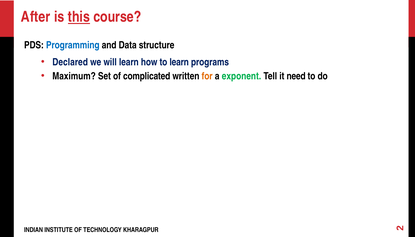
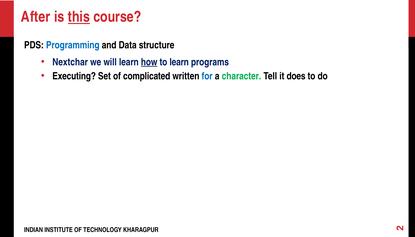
Declared: Declared -> Nextchar
how underline: none -> present
Maximum: Maximum -> Executing
for colour: orange -> blue
exponent: exponent -> character
need: need -> does
